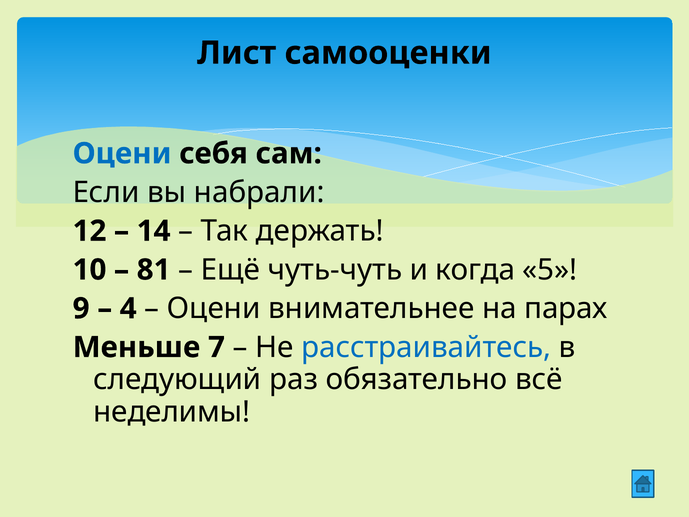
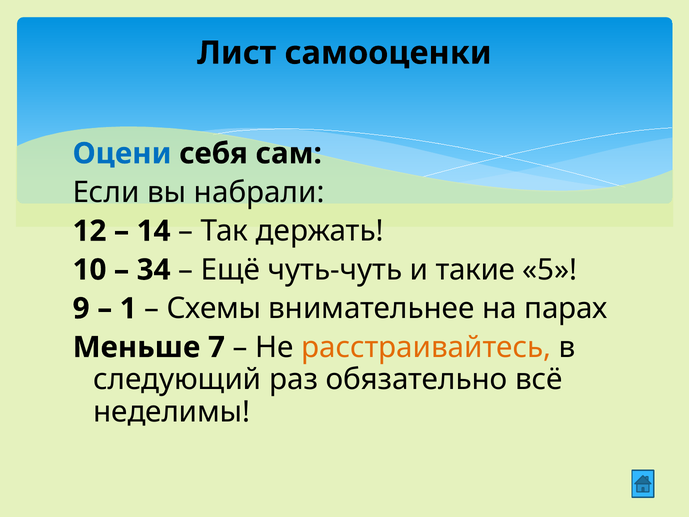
81: 81 -> 34
когда: когда -> такие
4: 4 -> 1
Оцени at (214, 308): Оцени -> Схемы
расстраивайтесь colour: blue -> orange
